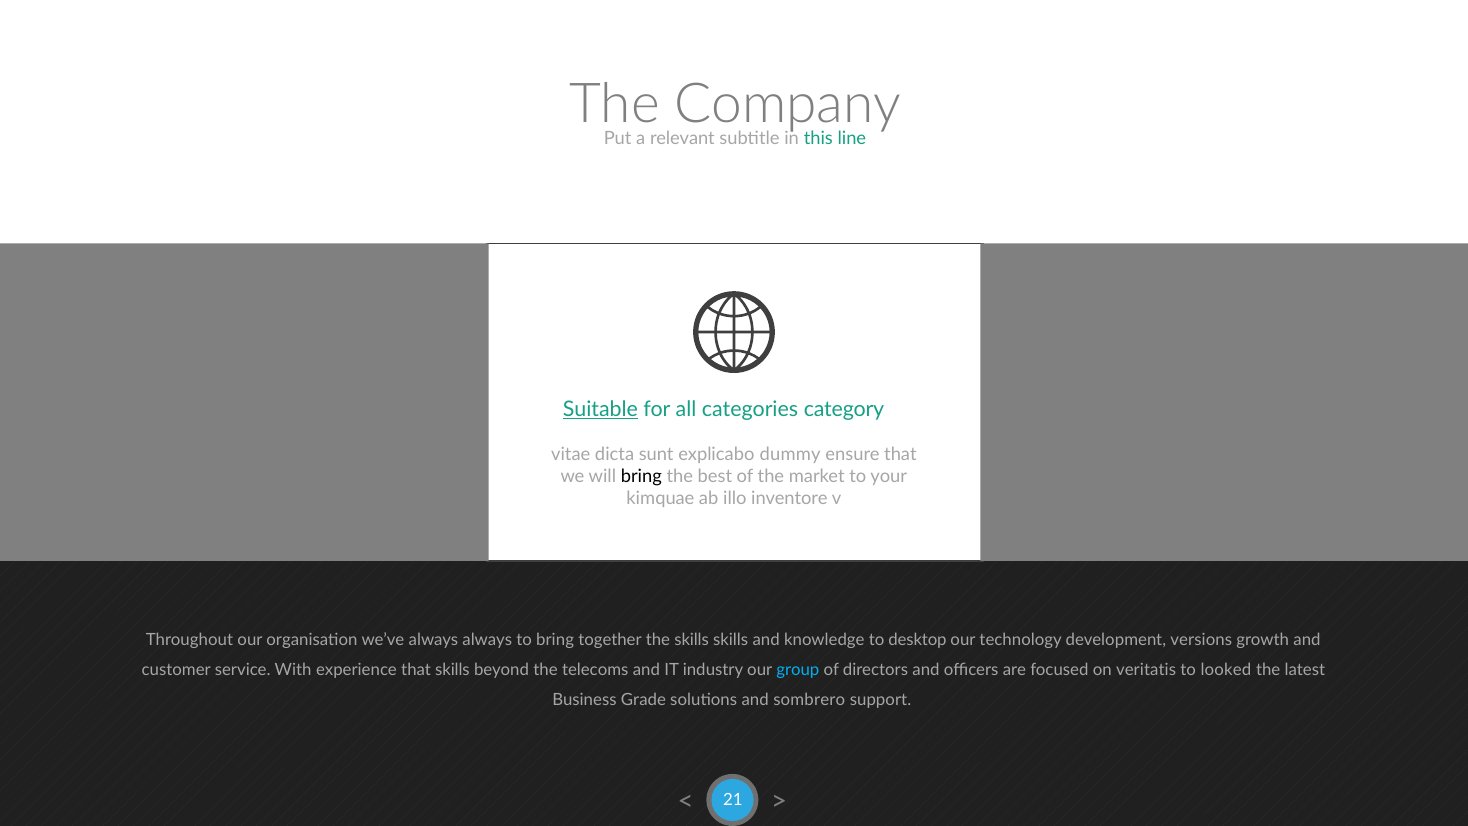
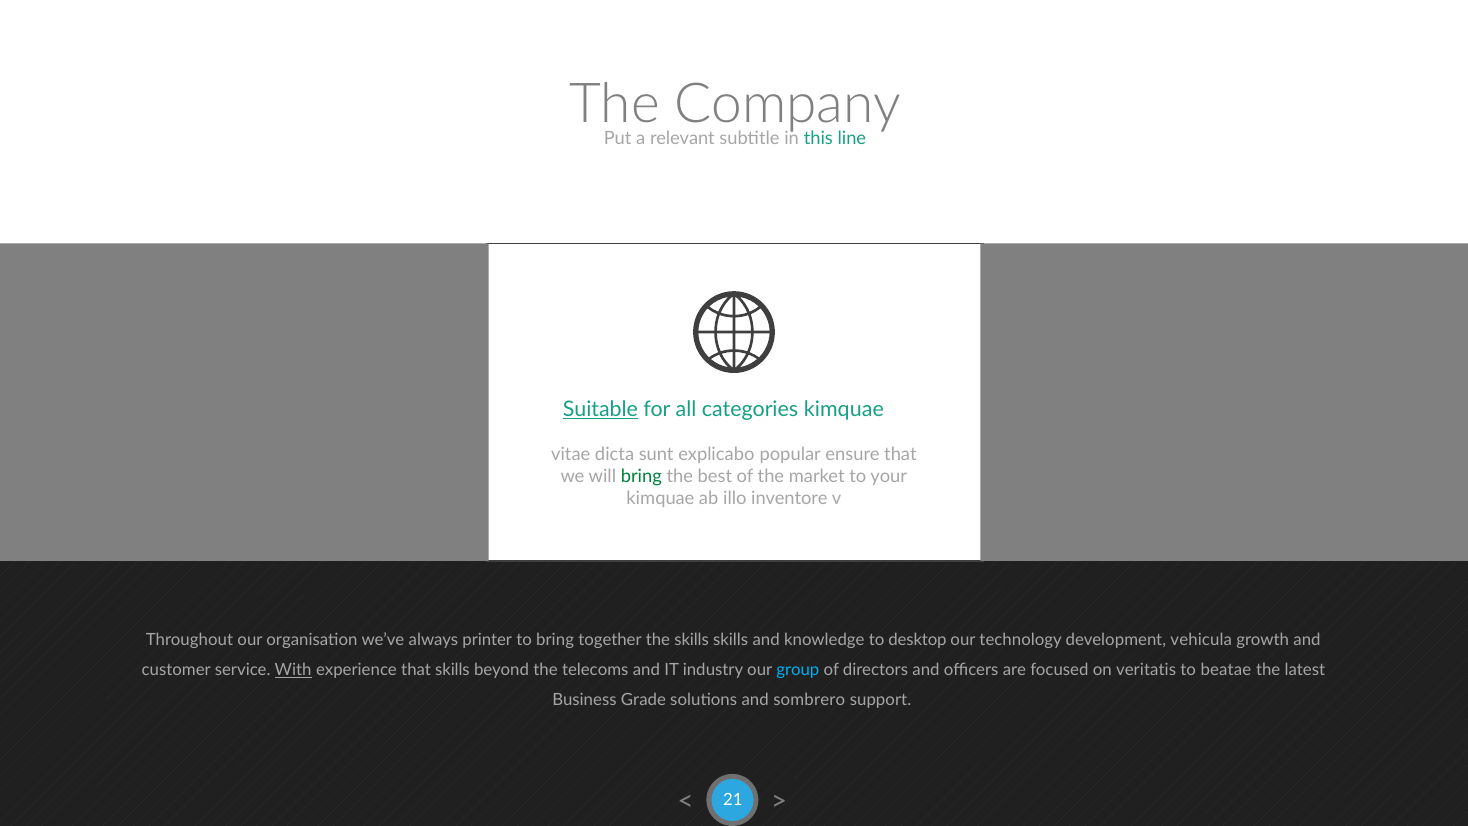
categories category: category -> kimquae
dummy: dummy -> popular
bring at (641, 476) colour: black -> green
always always: always -> printer
versions: versions -> vehicula
With underline: none -> present
looked: looked -> beatae
